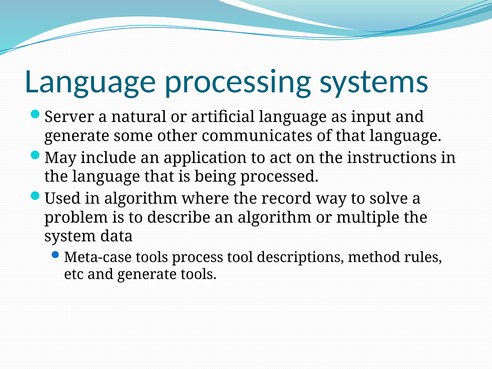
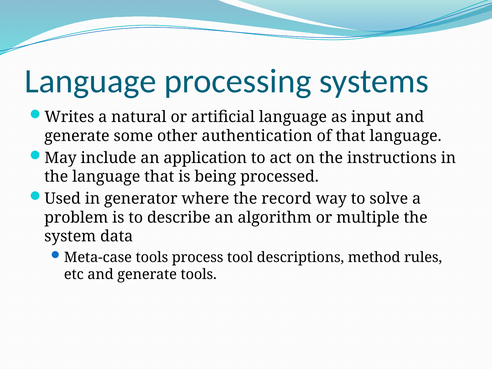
Server: Server -> Writes
communicates: communicates -> authentication
in algorithm: algorithm -> generator
